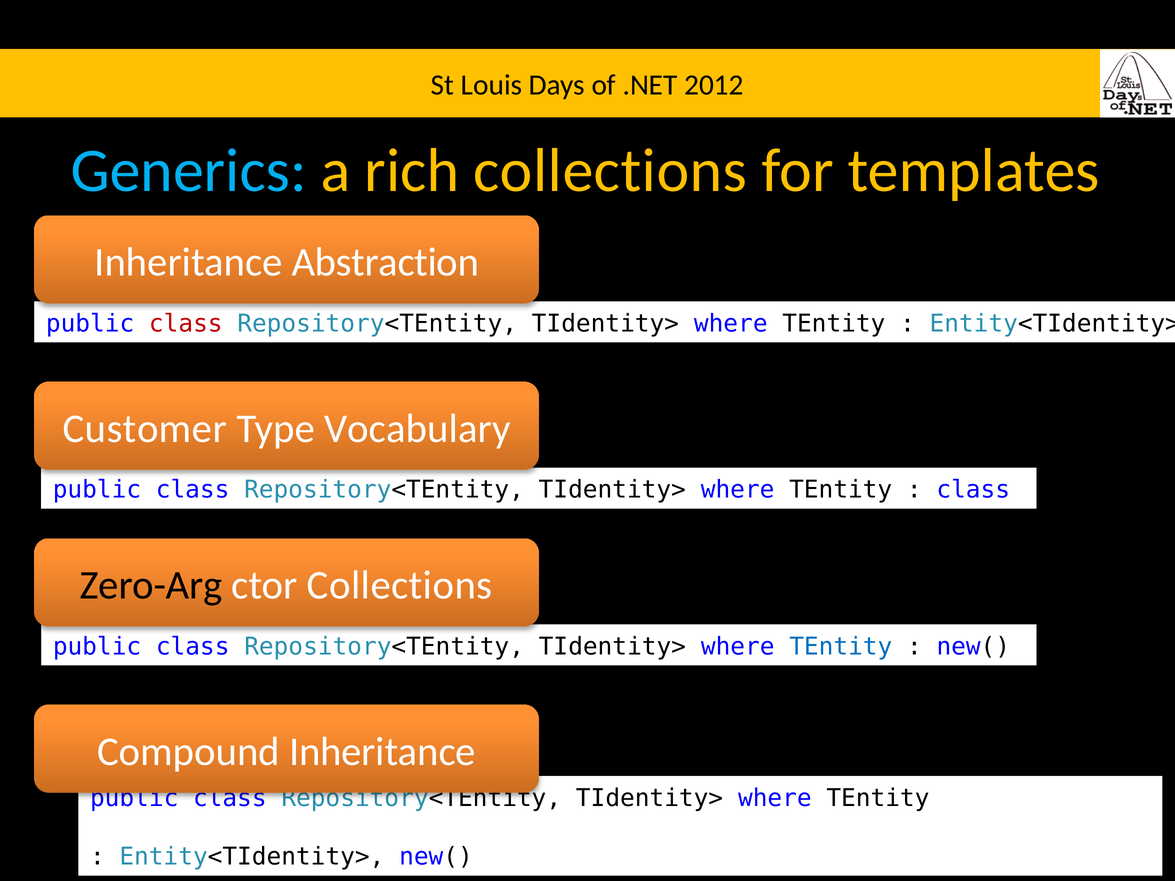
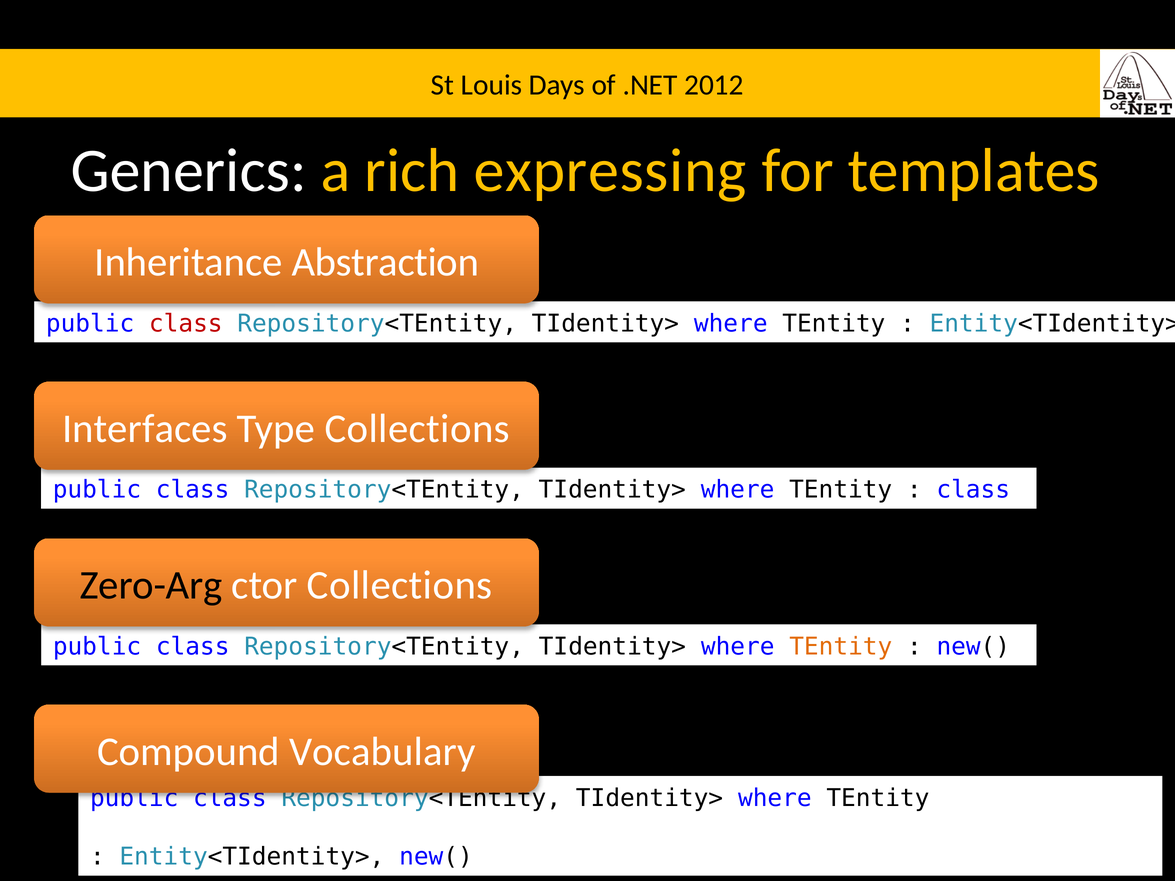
Generics colour: light blue -> white
rich collections: collections -> expressing
Customer: Customer -> Interfaces
Type Vocabulary: Vocabulary -> Collections
TEntity at (841, 647) colour: blue -> orange
Compound Inheritance: Inheritance -> Vocabulary
